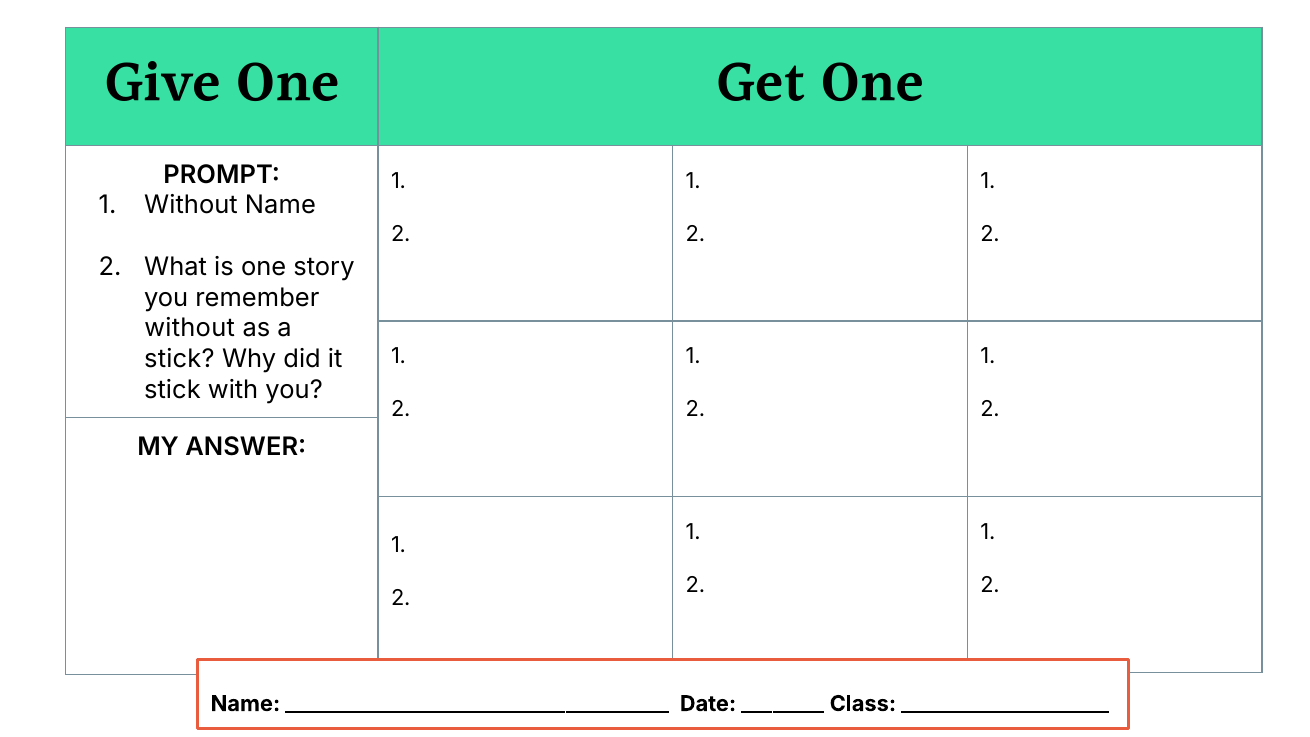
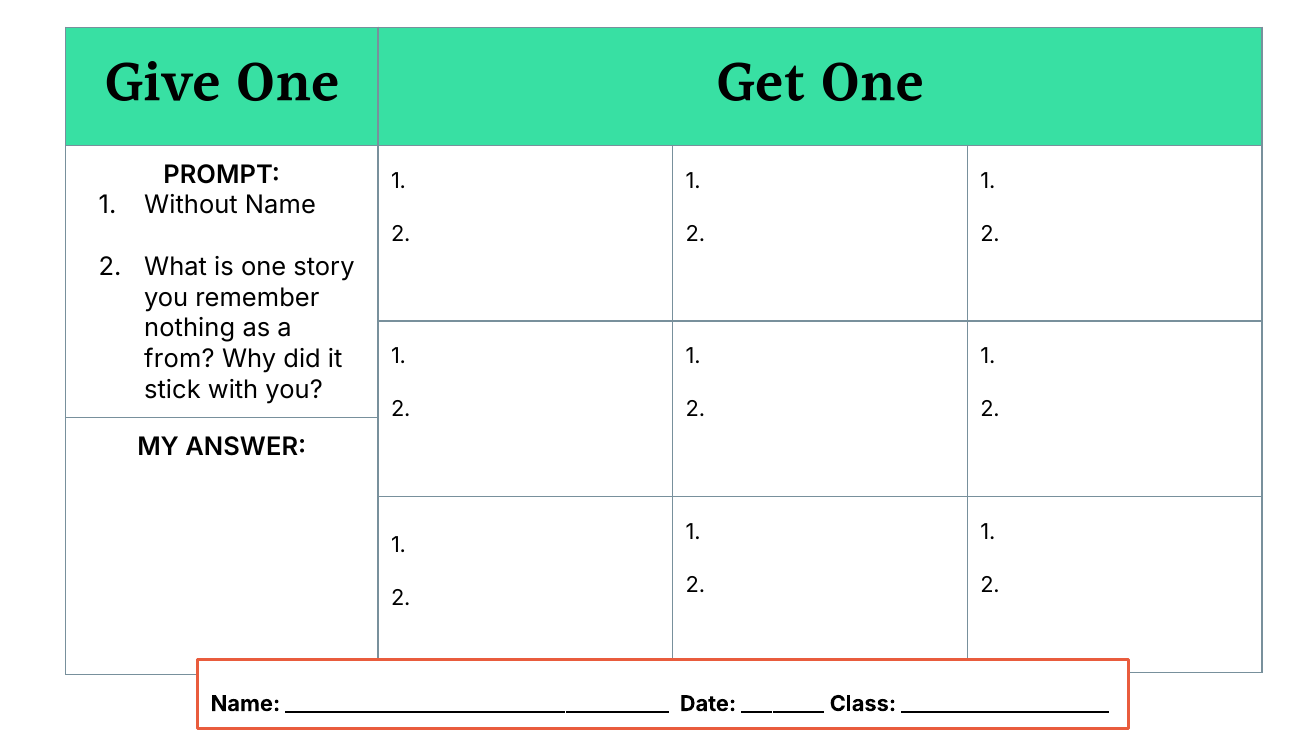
without at (190, 329): without -> nothing
stick at (179, 359): stick -> from
